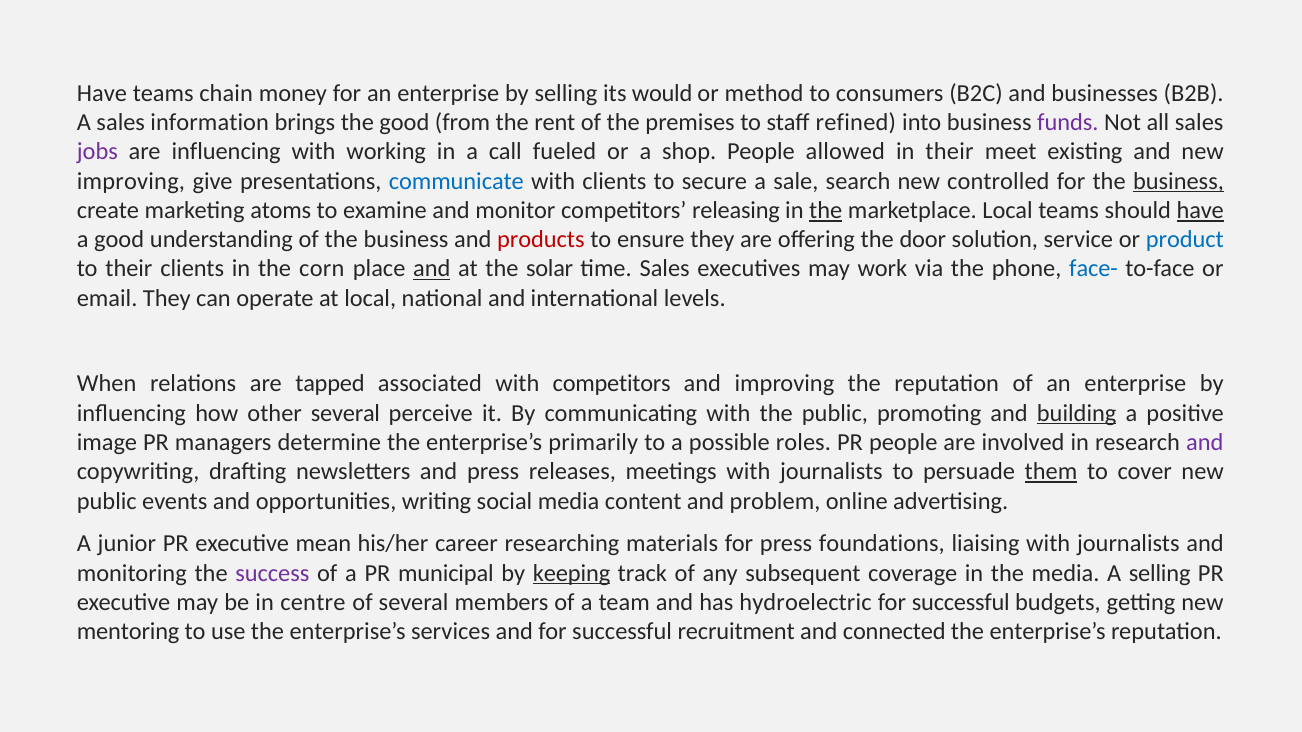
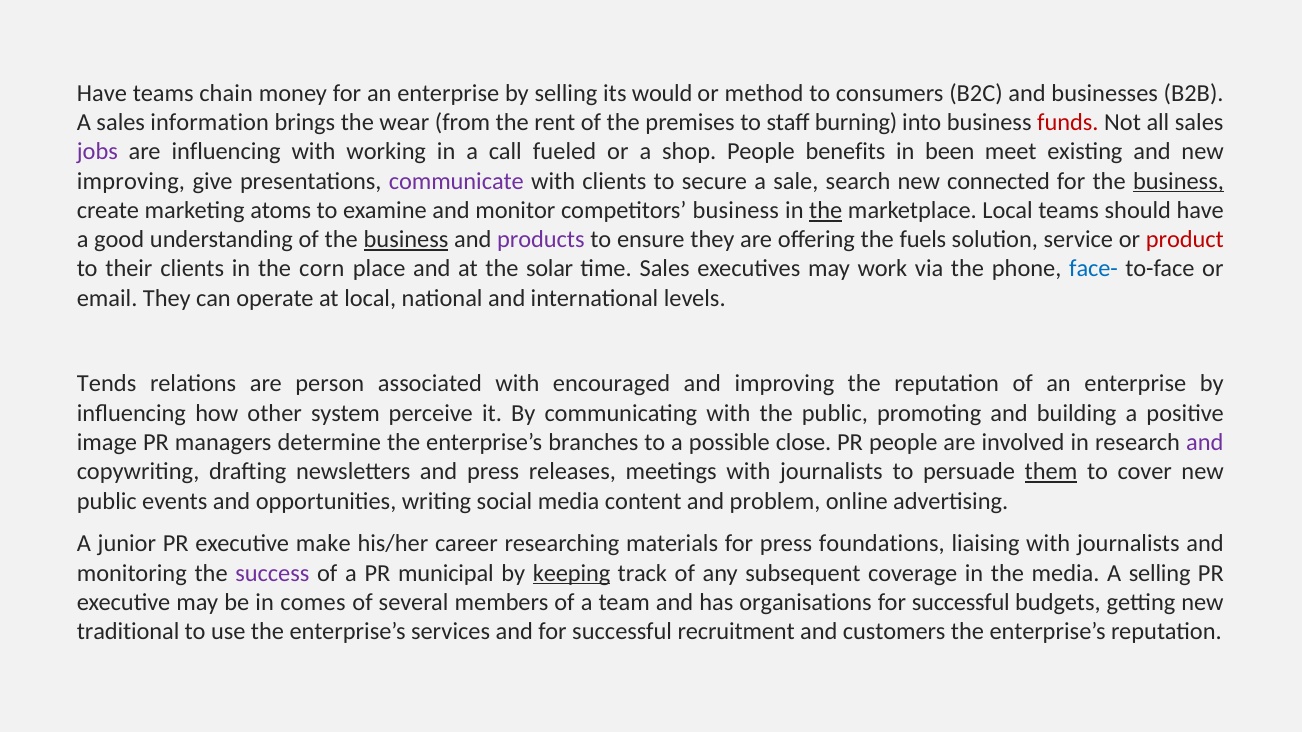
the good: good -> wear
refined: refined -> burning
funds colour: purple -> red
allowed: allowed -> benefits
in their: their -> been
communicate colour: blue -> purple
controlled: controlled -> connected
competitors releasing: releasing -> business
have at (1200, 210) underline: present -> none
business at (406, 240) underline: none -> present
products colour: red -> purple
door: door -> fuels
product colour: blue -> red
and at (432, 269) underline: present -> none
When: When -> Tends
tapped: tapped -> person
with competitors: competitors -> encouraged
other several: several -> system
building underline: present -> none
primarily: primarily -> branches
roles: roles -> close
mean: mean -> make
centre: centre -> comes
hydroelectric: hydroelectric -> organisations
mentoring: mentoring -> traditional
connected: connected -> customers
